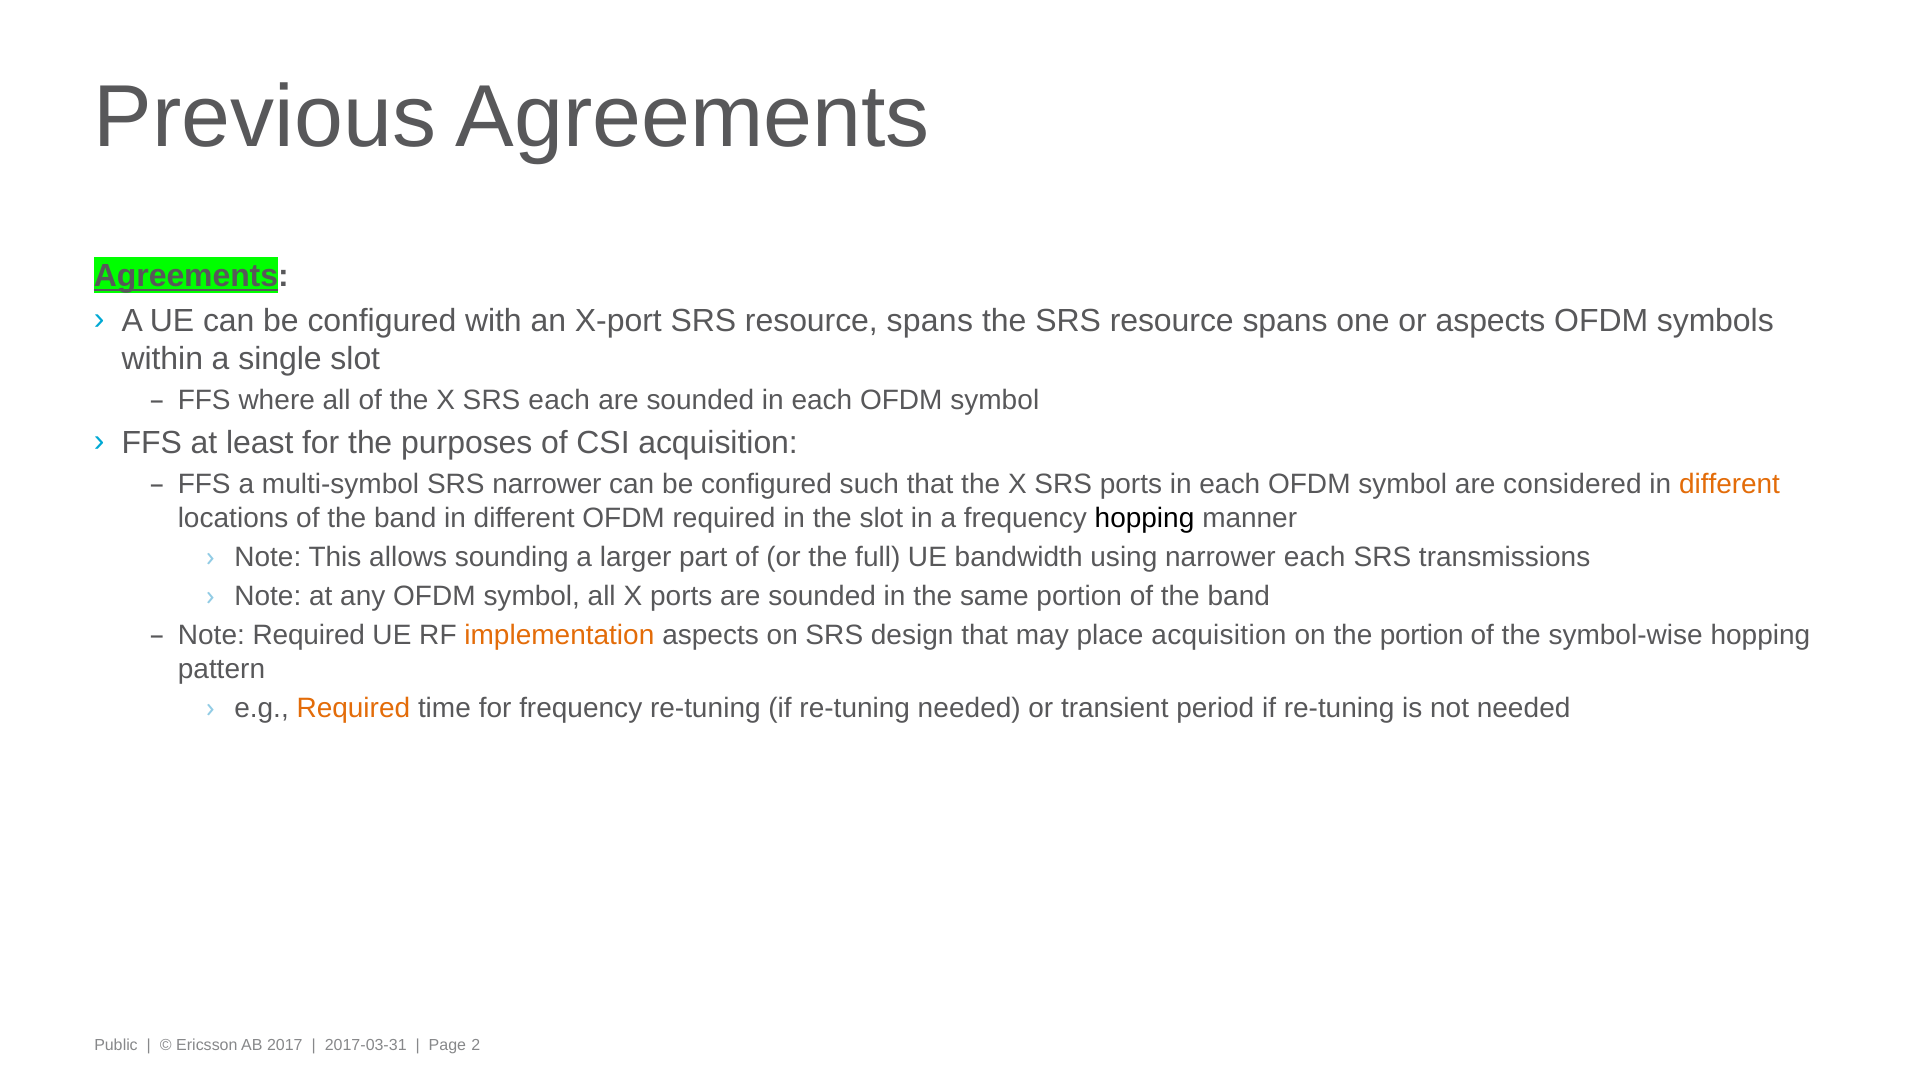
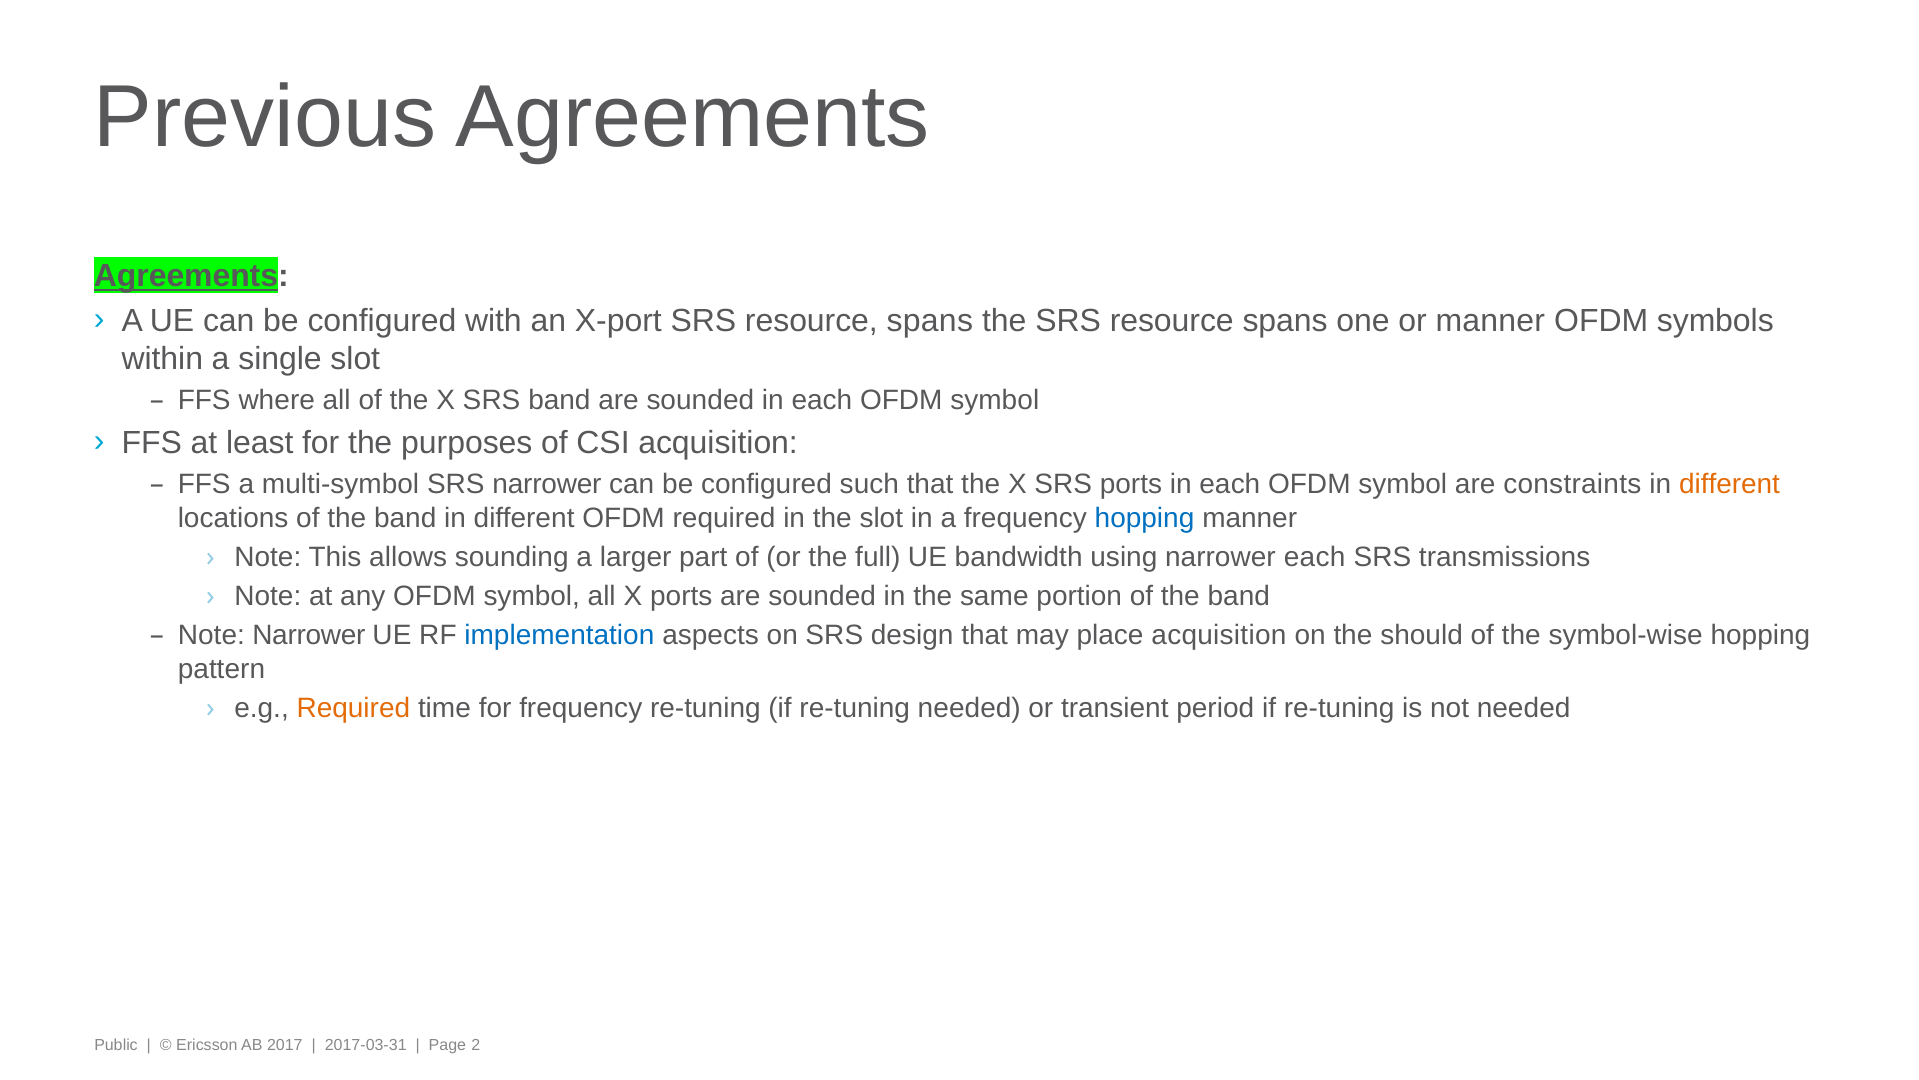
or aspects: aspects -> manner
SRS each: each -> band
considered: considered -> constraints
hopping at (1145, 518) colour: black -> blue
Note Required: Required -> Narrower
implementation colour: orange -> blue
the portion: portion -> should
